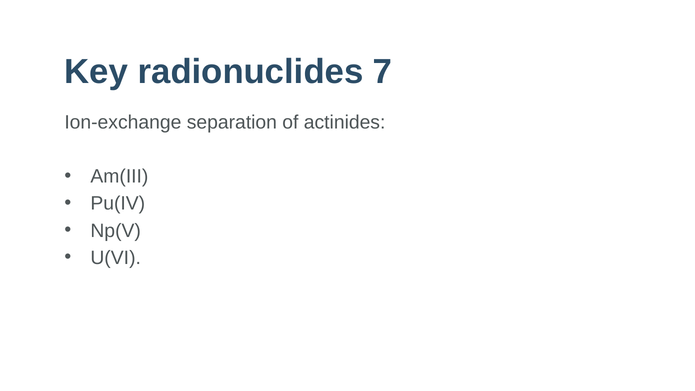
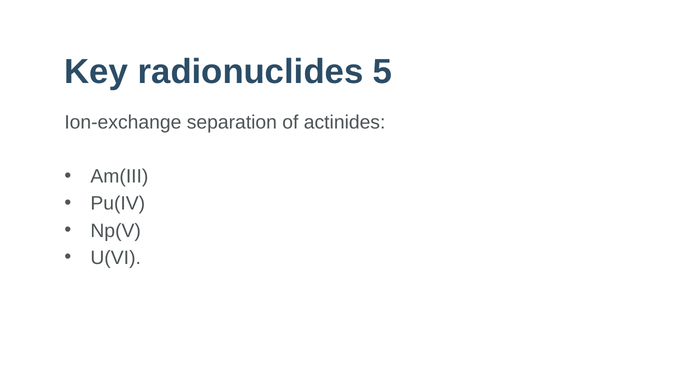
7: 7 -> 5
